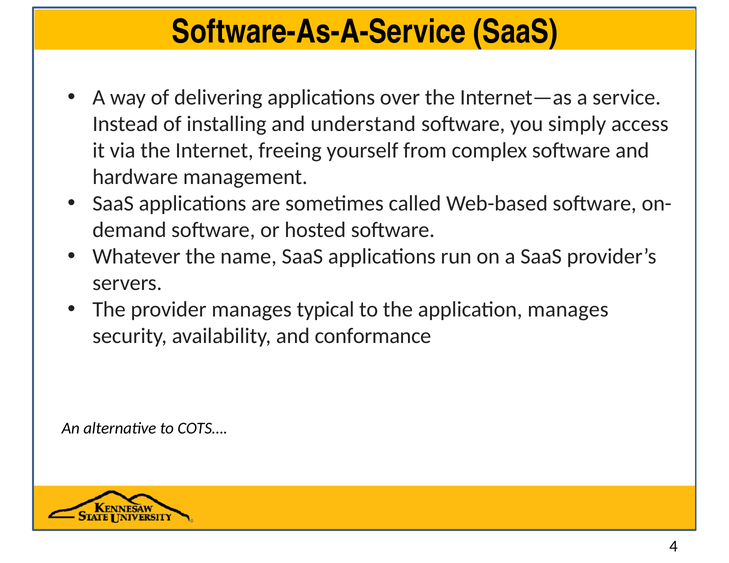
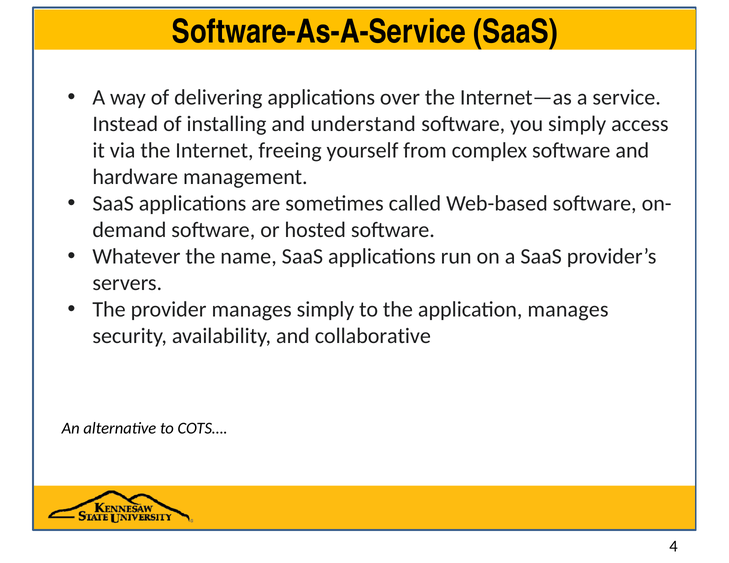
manages typical: typical -> simply
conformance: conformance -> collaborative
